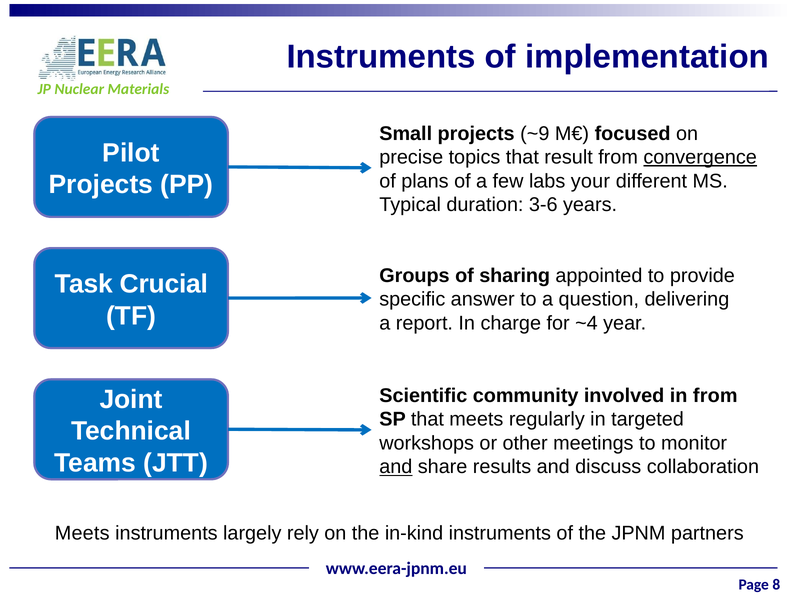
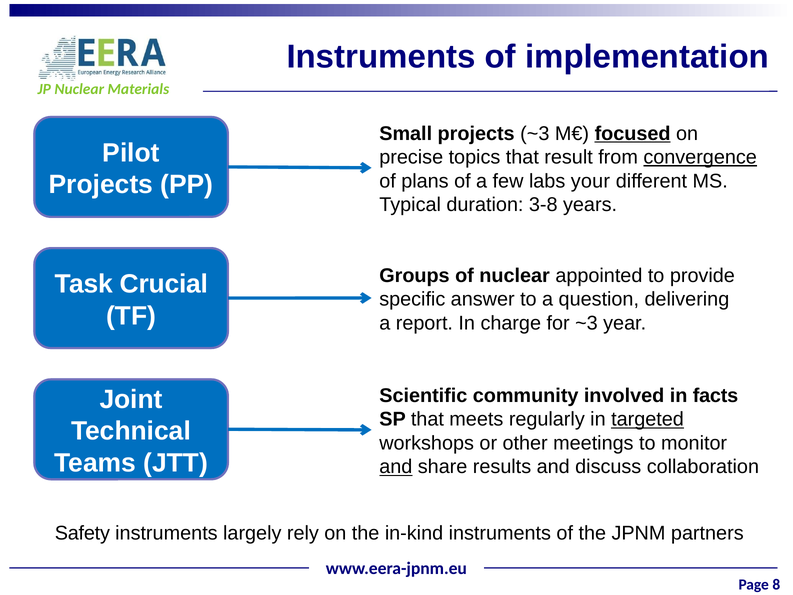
projects ~9: ~9 -> ~3
focused underline: none -> present
3-6: 3-6 -> 3-8
of sharing: sharing -> nuclear
for ~4: ~4 -> ~3
in from: from -> facts
targeted underline: none -> present
Meets at (82, 533): Meets -> Safety
